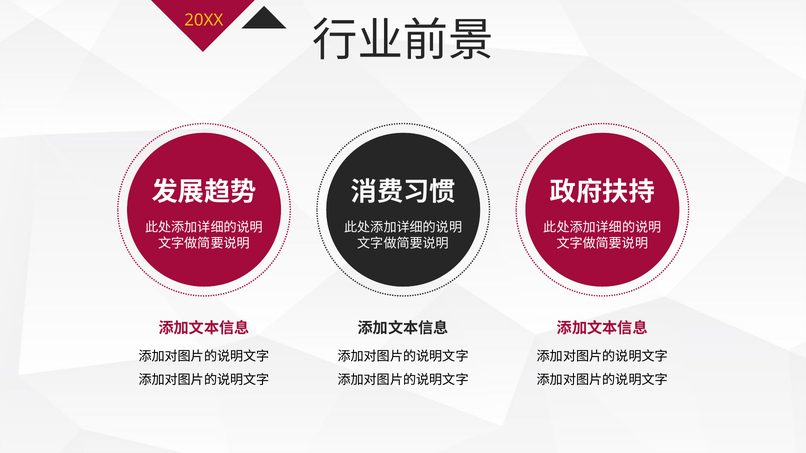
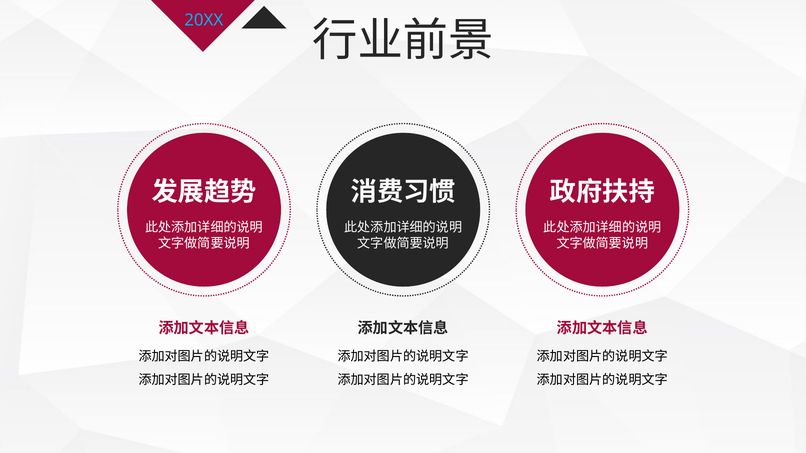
20XX colour: yellow -> light blue
